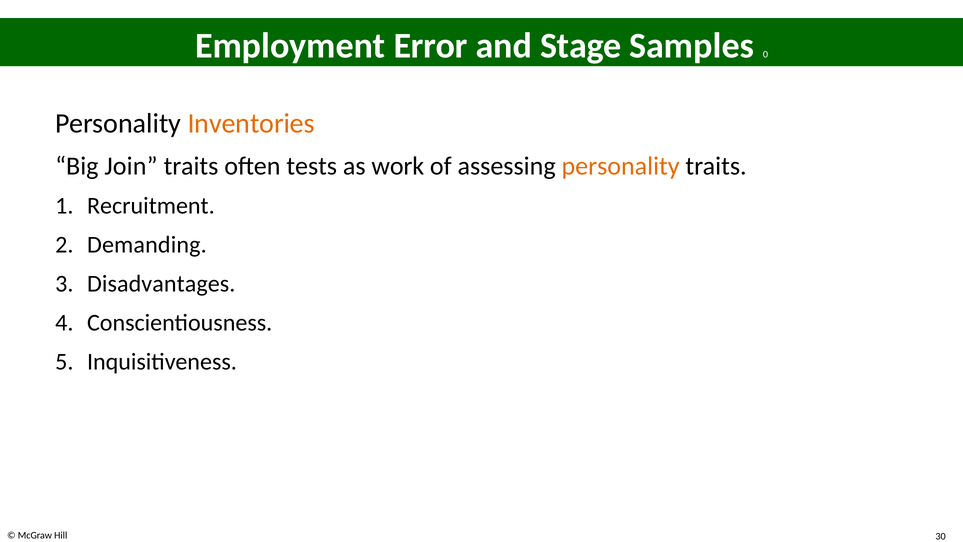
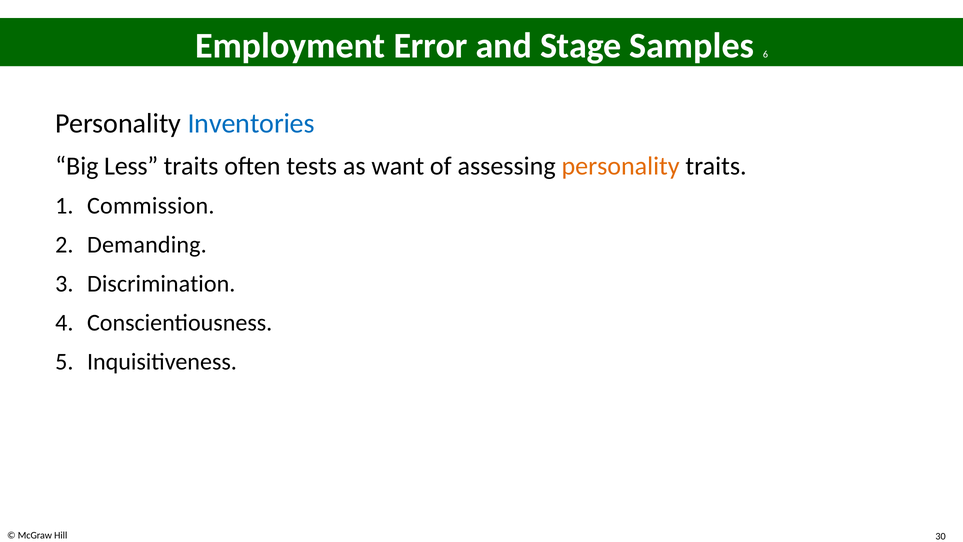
0: 0 -> 6
Inventories colour: orange -> blue
Join: Join -> Less
work: work -> want
Recruitment: Recruitment -> Commission
Disadvantages: Disadvantages -> Discrimination
